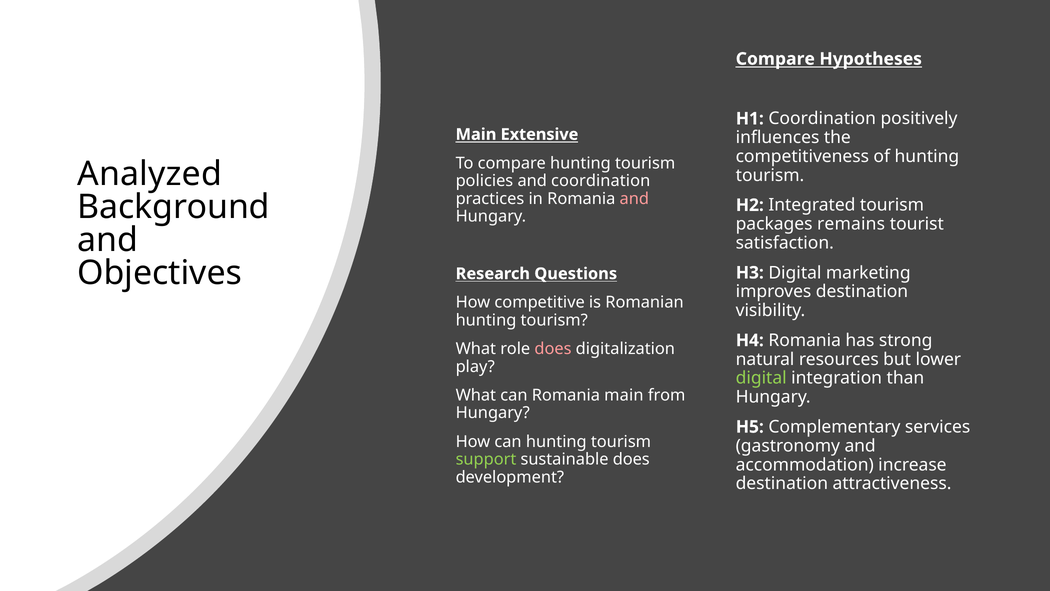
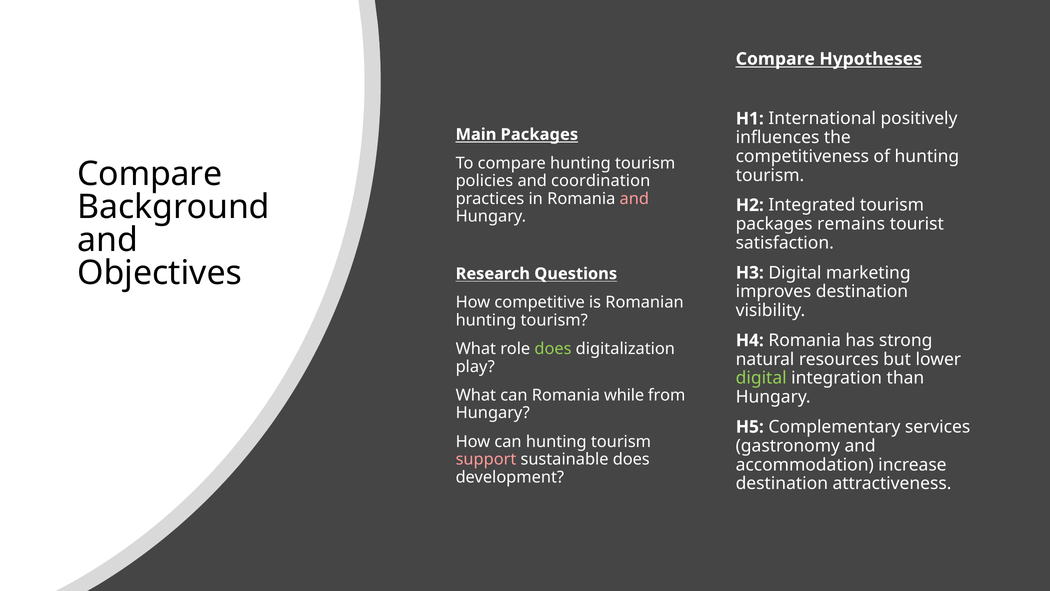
H1 Coordination: Coordination -> International
Main Extensive: Extensive -> Packages
Analyzed at (150, 174): Analyzed -> Compare
does at (553, 349) colour: pink -> light green
Romania main: main -> while
support colour: light green -> pink
